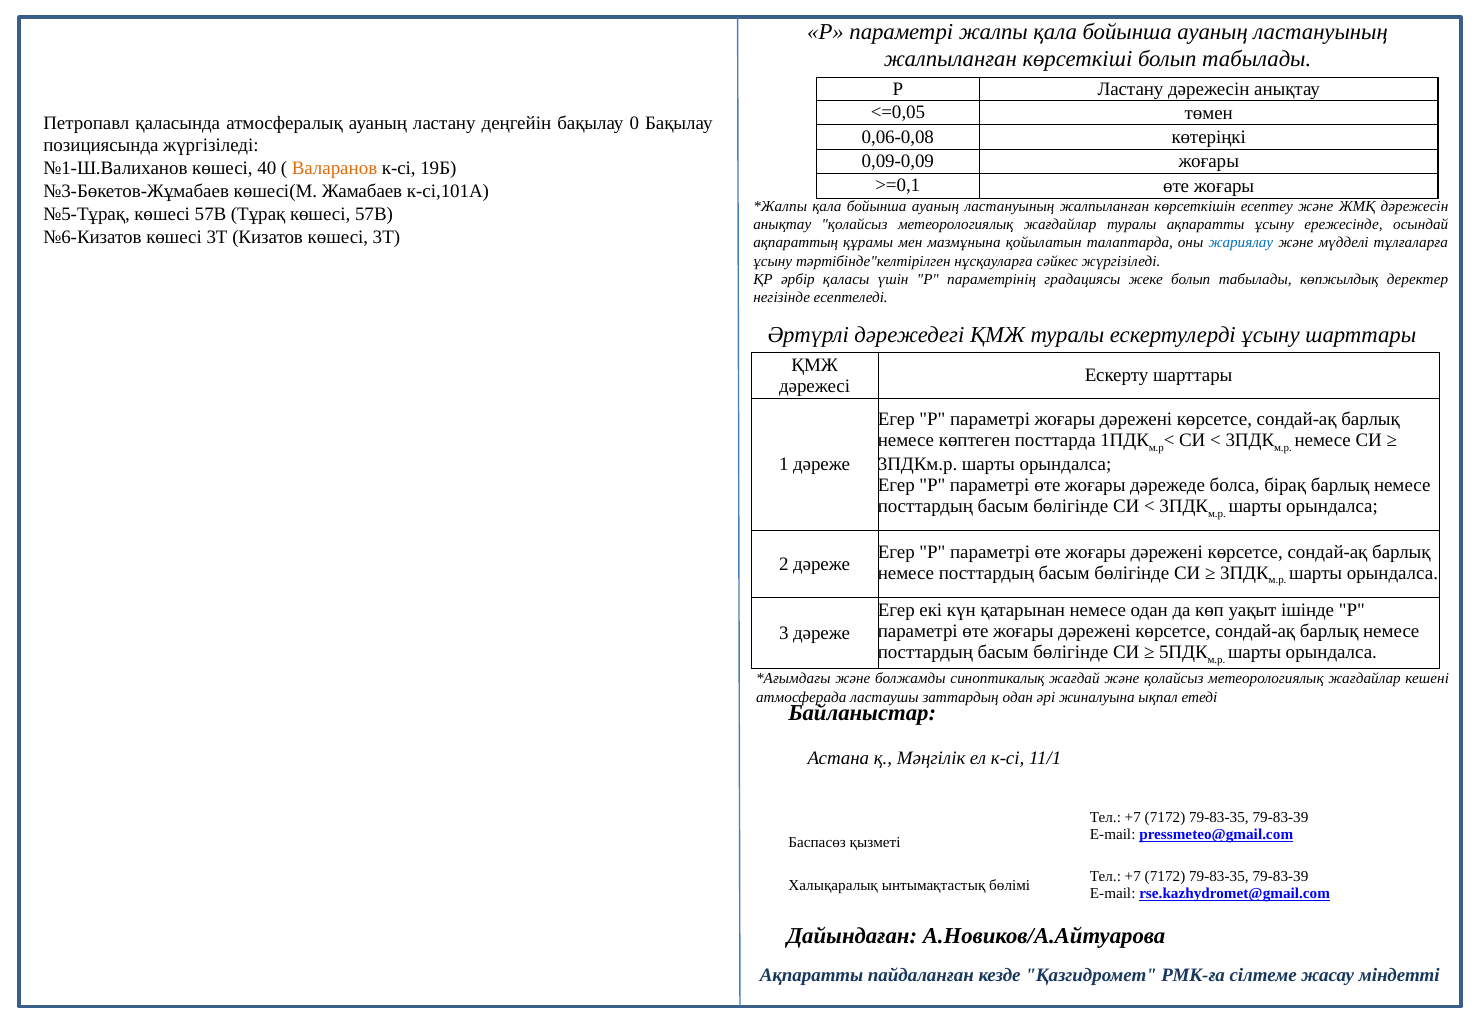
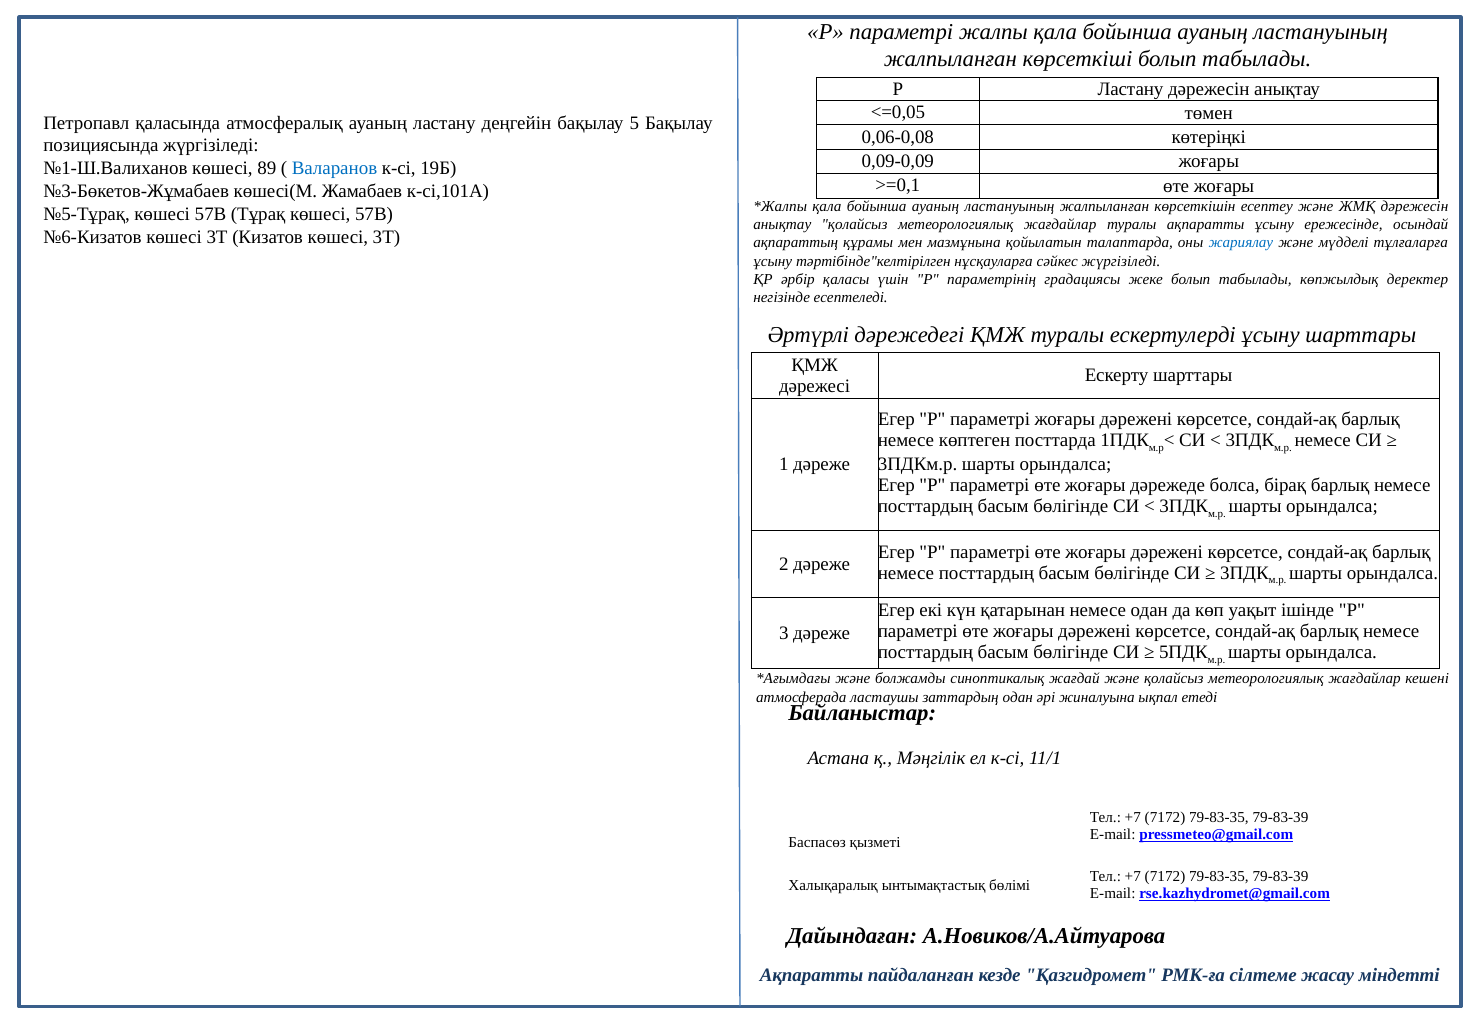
0: 0 -> 5
40: 40 -> 89
Валаранов colour: orange -> blue
